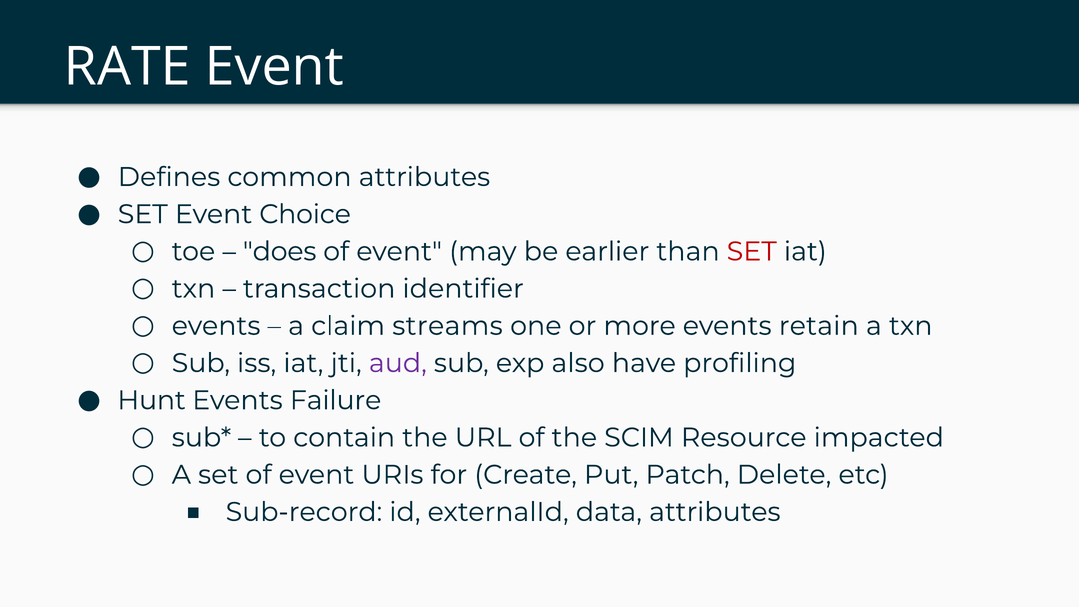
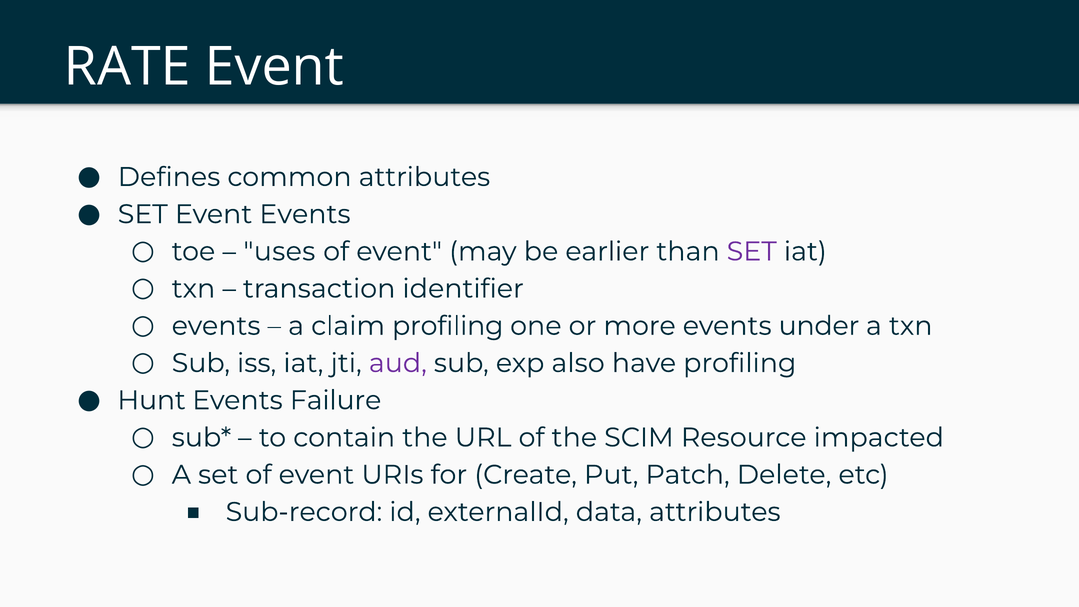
Event Choice: Choice -> Events
does: does -> uses
SET at (752, 251) colour: red -> purple
claim streams: streams -> profiling
retain: retain -> under
